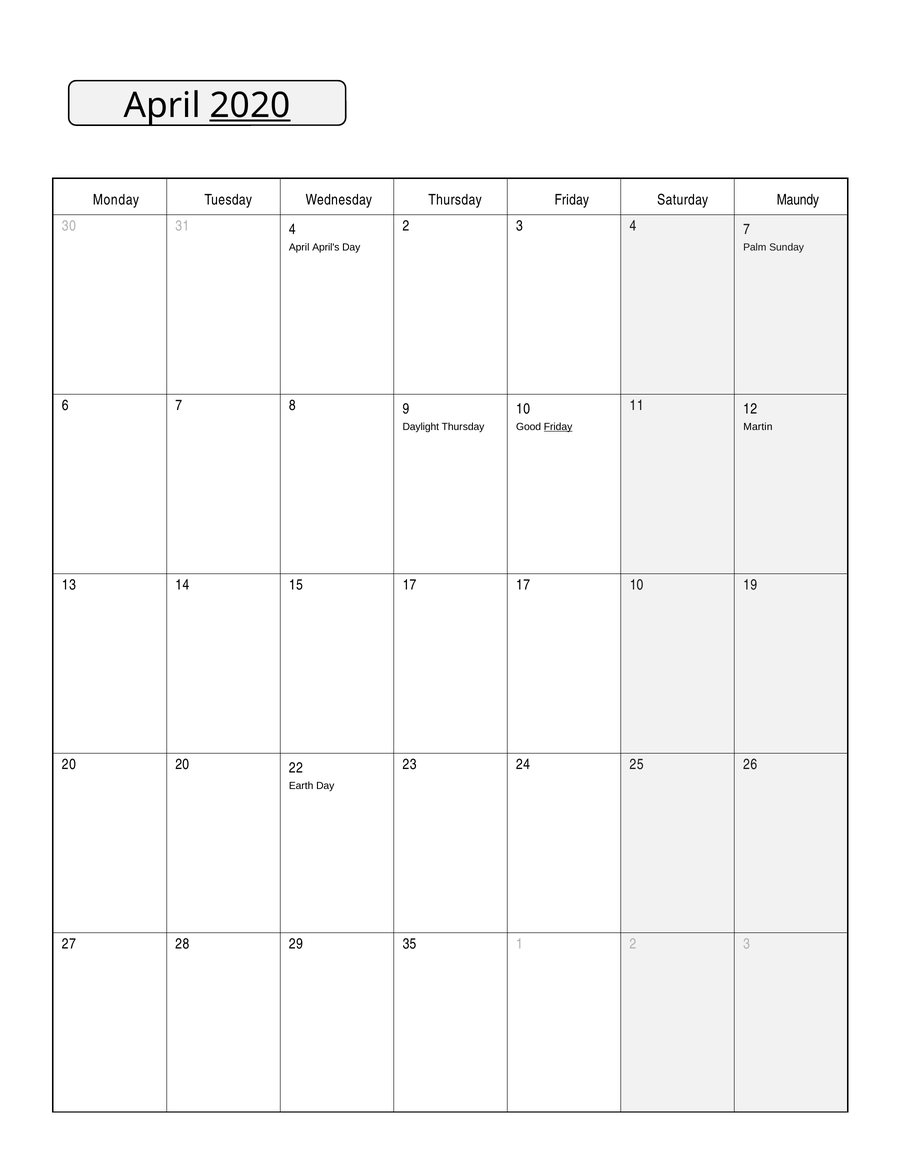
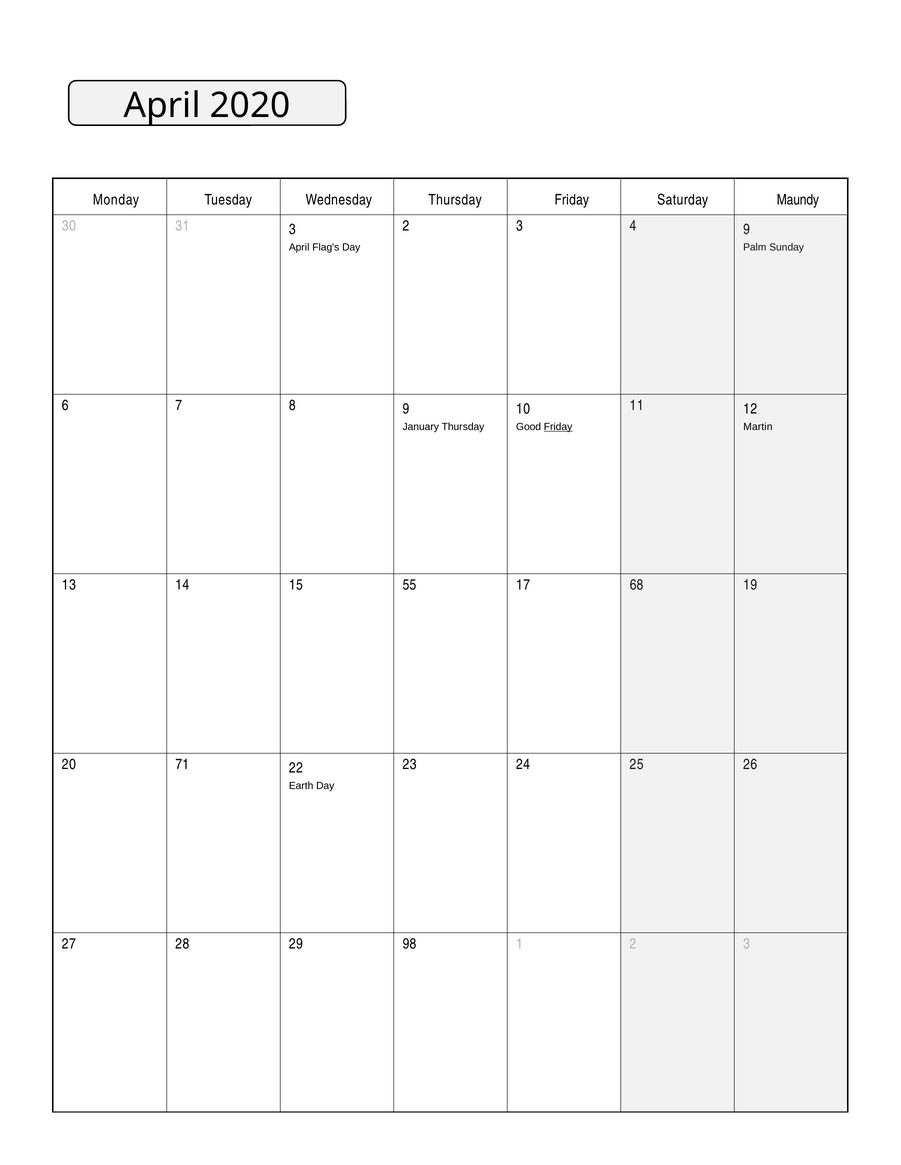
2020 underline: present -> none
31 4: 4 -> 3
4 7: 7 -> 9
April's: April's -> Flag's
Daylight: Daylight -> January
15 17: 17 -> 55
17 10: 10 -> 68
20 20: 20 -> 71
35: 35 -> 98
